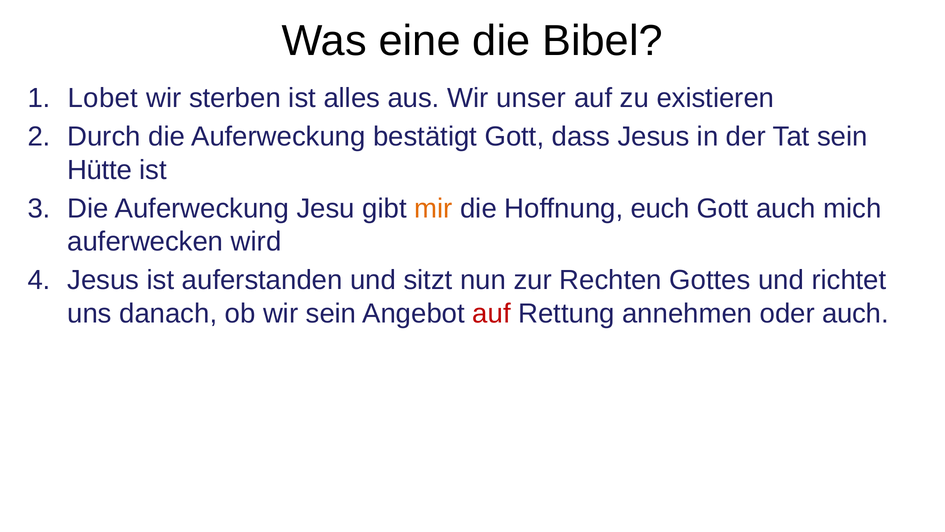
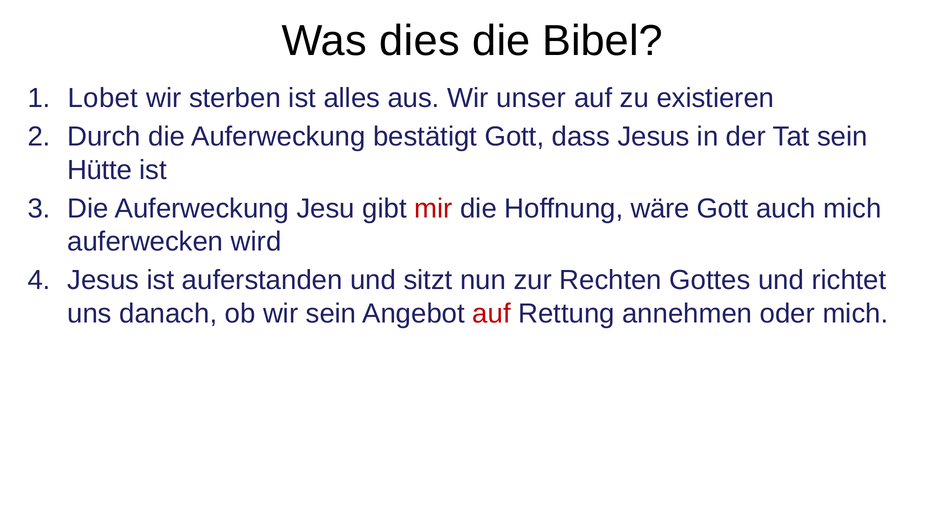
eine: eine -> dies
mir colour: orange -> red
euch: euch -> wäre
oder auch: auch -> mich
